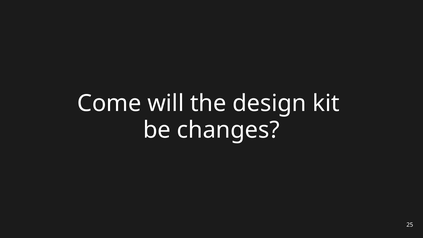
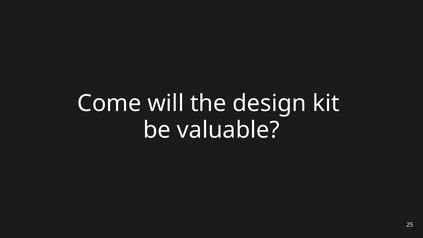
changes: changes -> valuable
